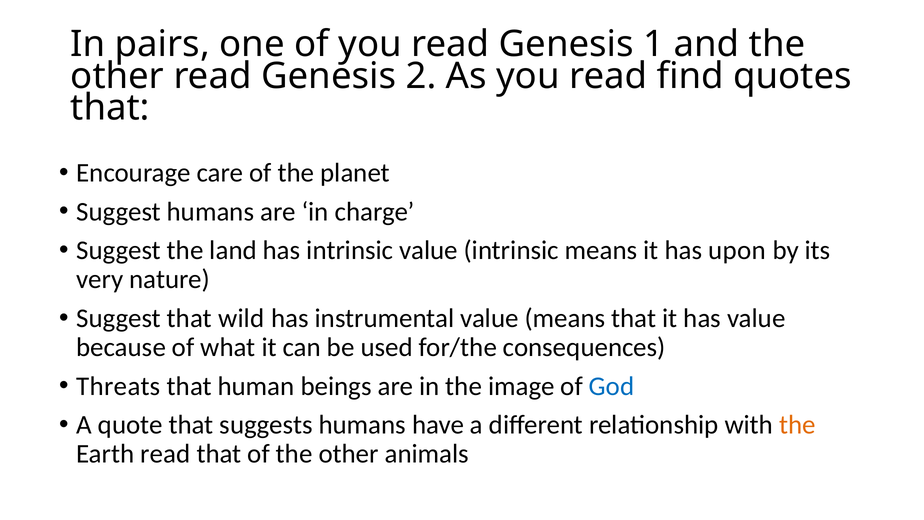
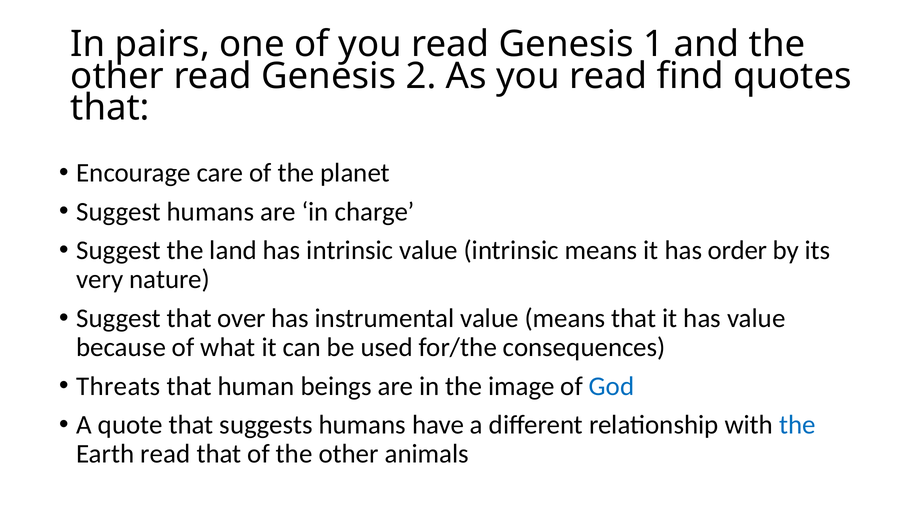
upon: upon -> order
wild: wild -> over
the at (797, 425) colour: orange -> blue
